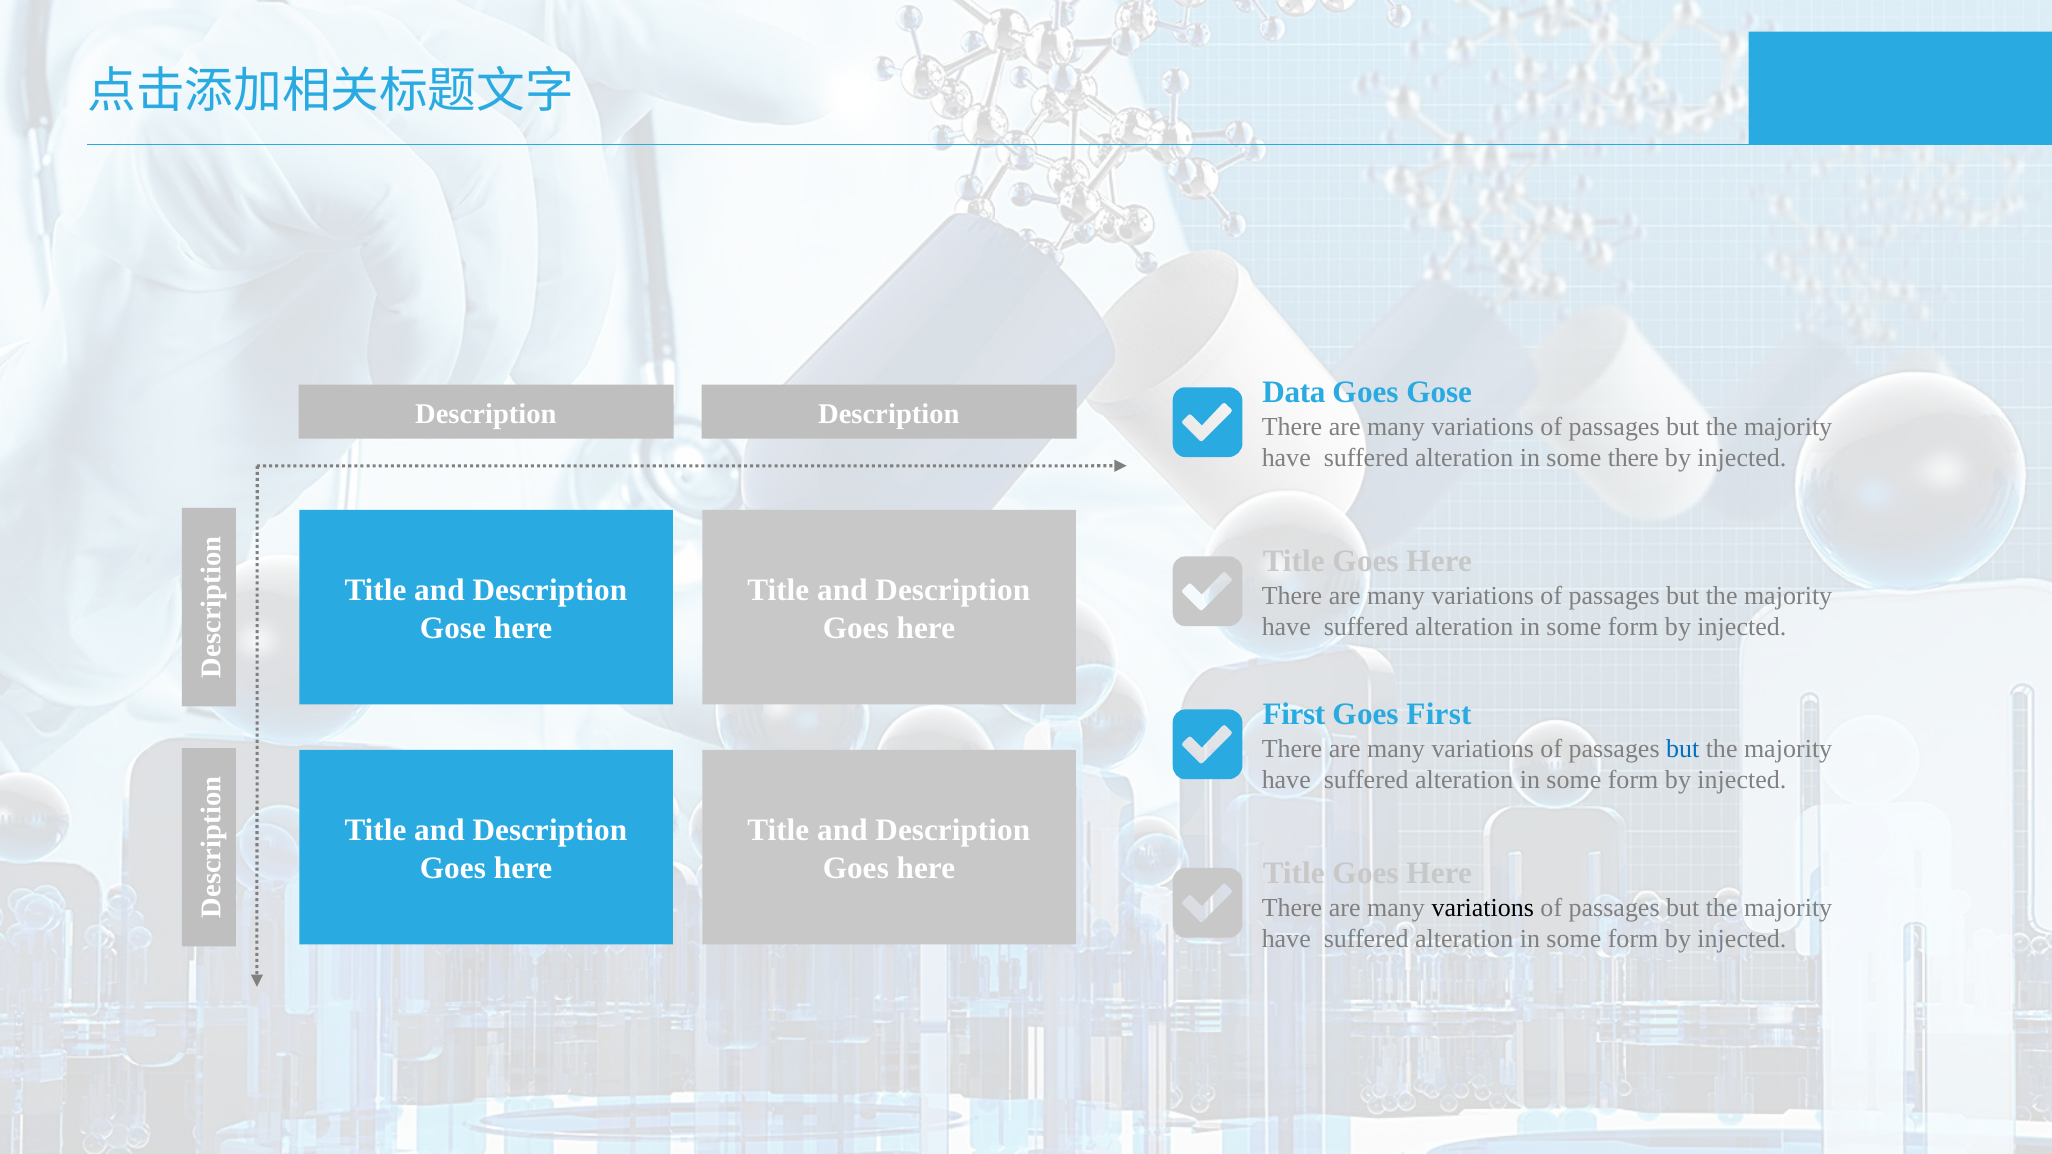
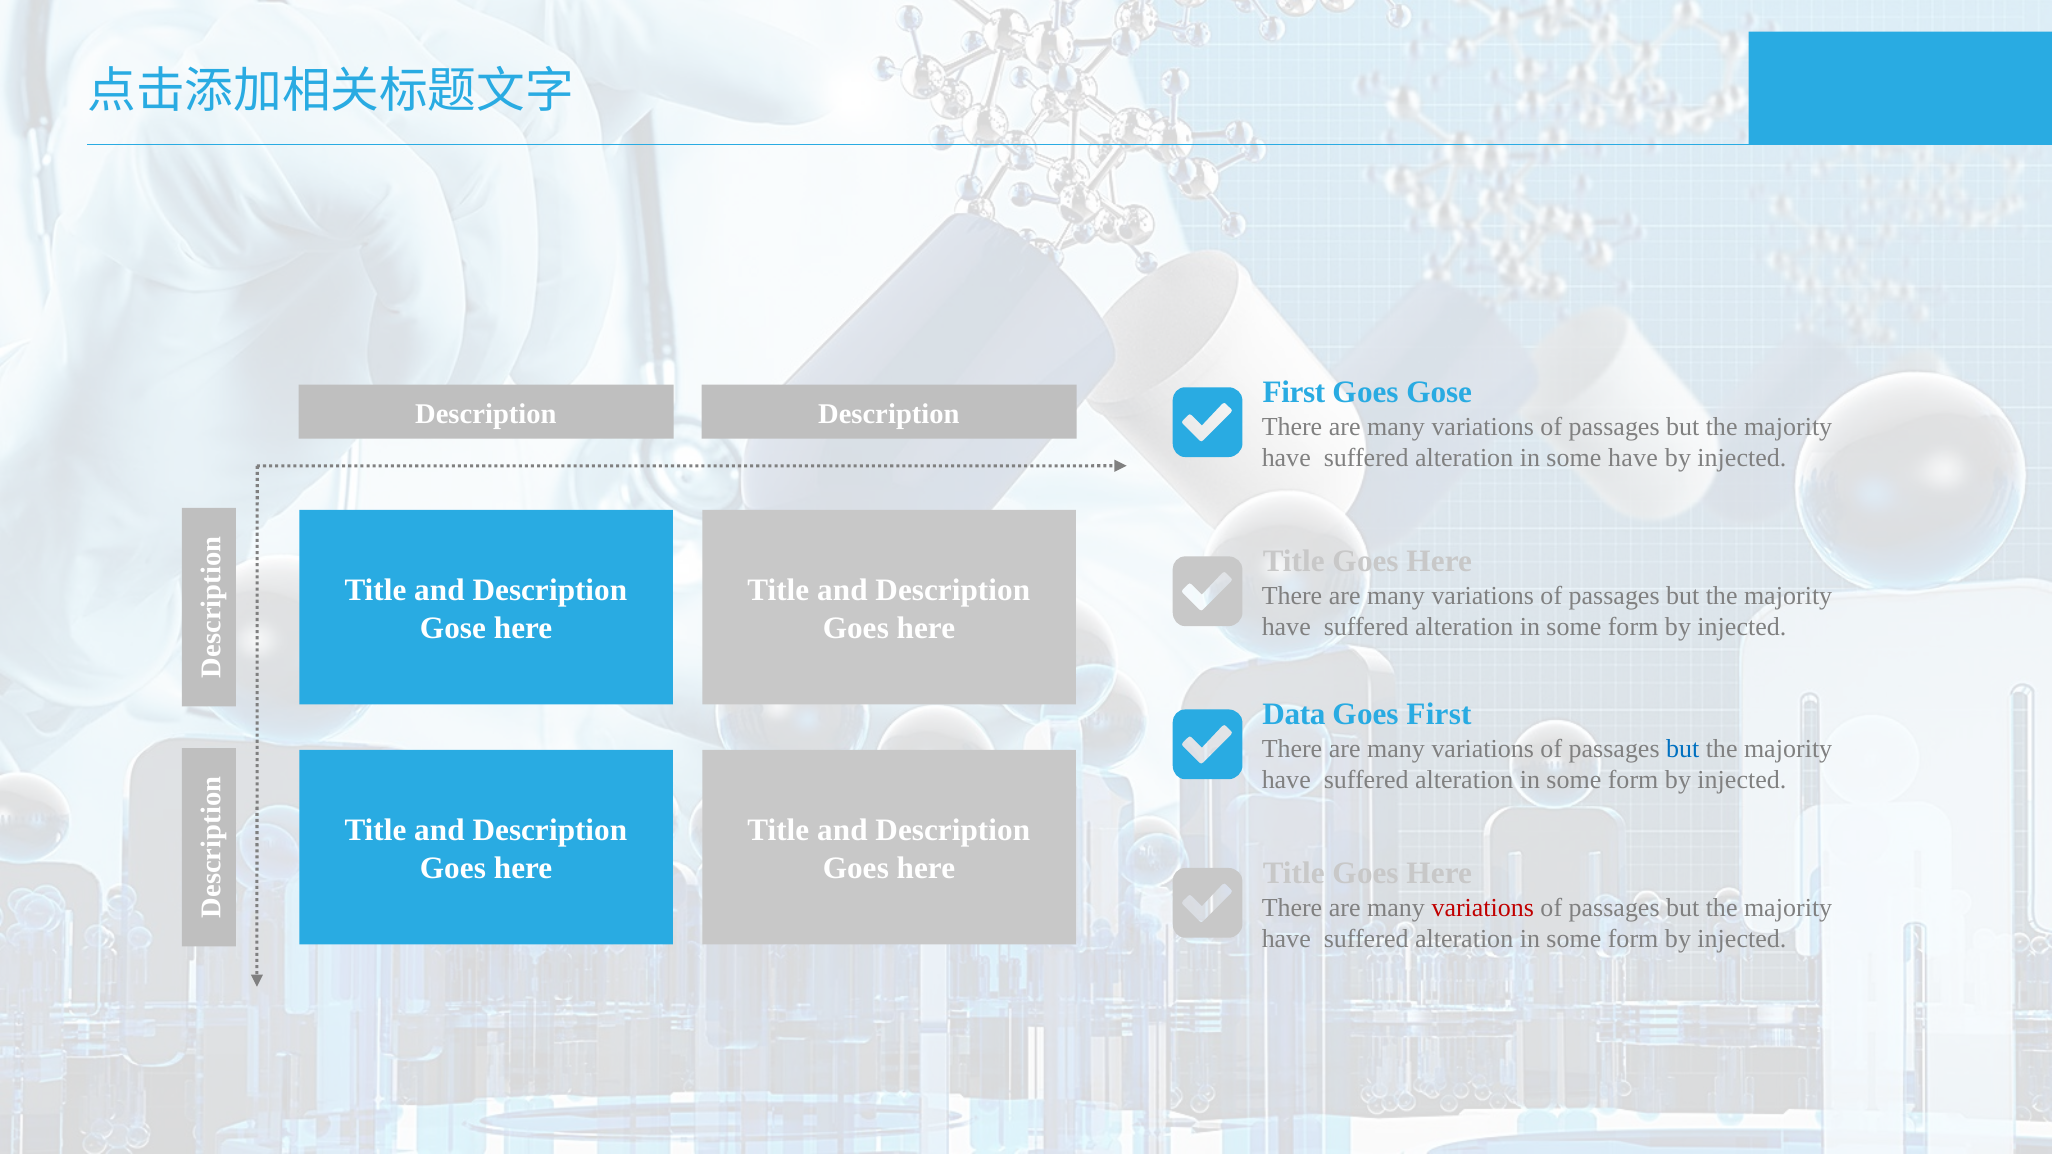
Data at (1294, 393): Data -> First
some there: there -> have
First at (1294, 715): First -> Data
variations at (1483, 908) colour: black -> red
